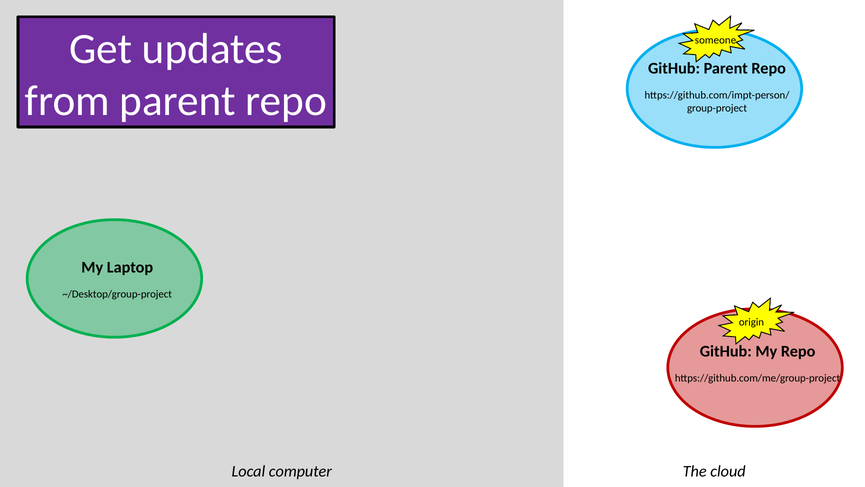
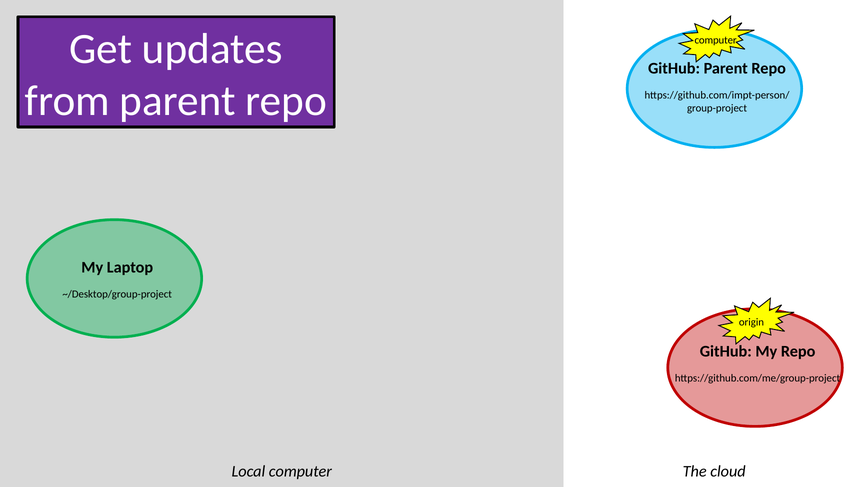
someone at (715, 40): someone -> computer
